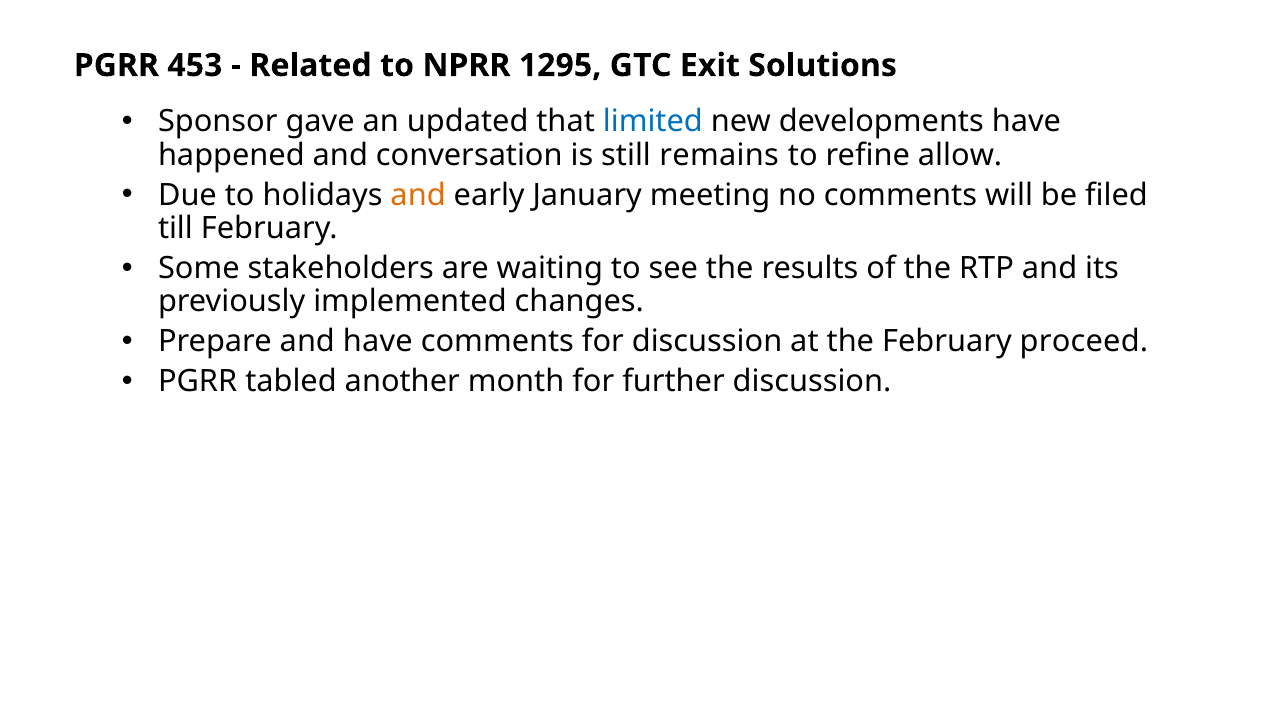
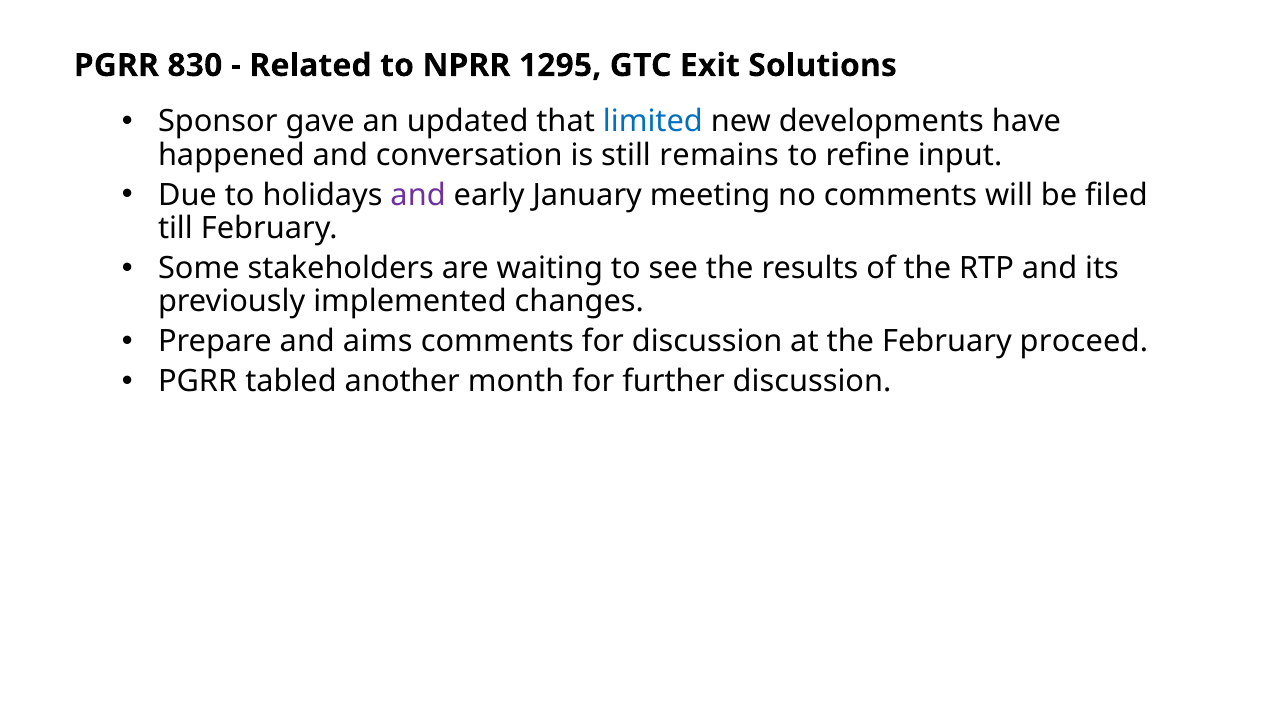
453: 453 -> 830
allow: allow -> input
and at (418, 195) colour: orange -> purple
and have: have -> aims
